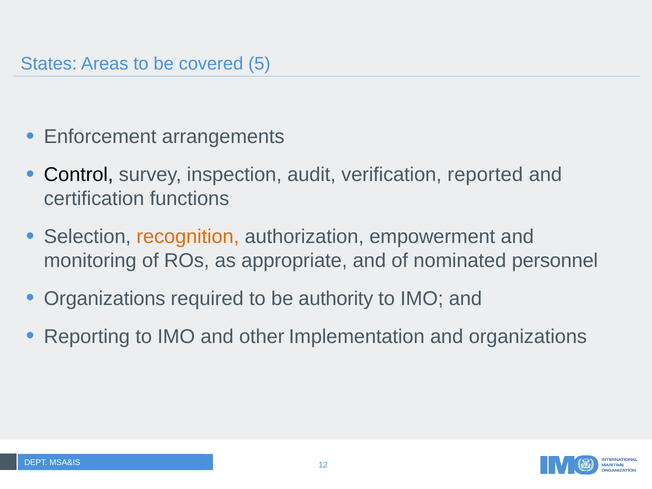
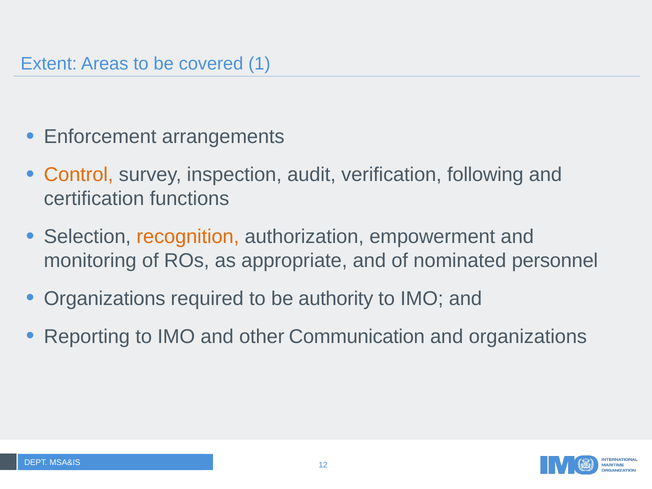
States: States -> Extent
5: 5 -> 1
Control colour: black -> orange
reported: reported -> following
Implementation: Implementation -> Communication
